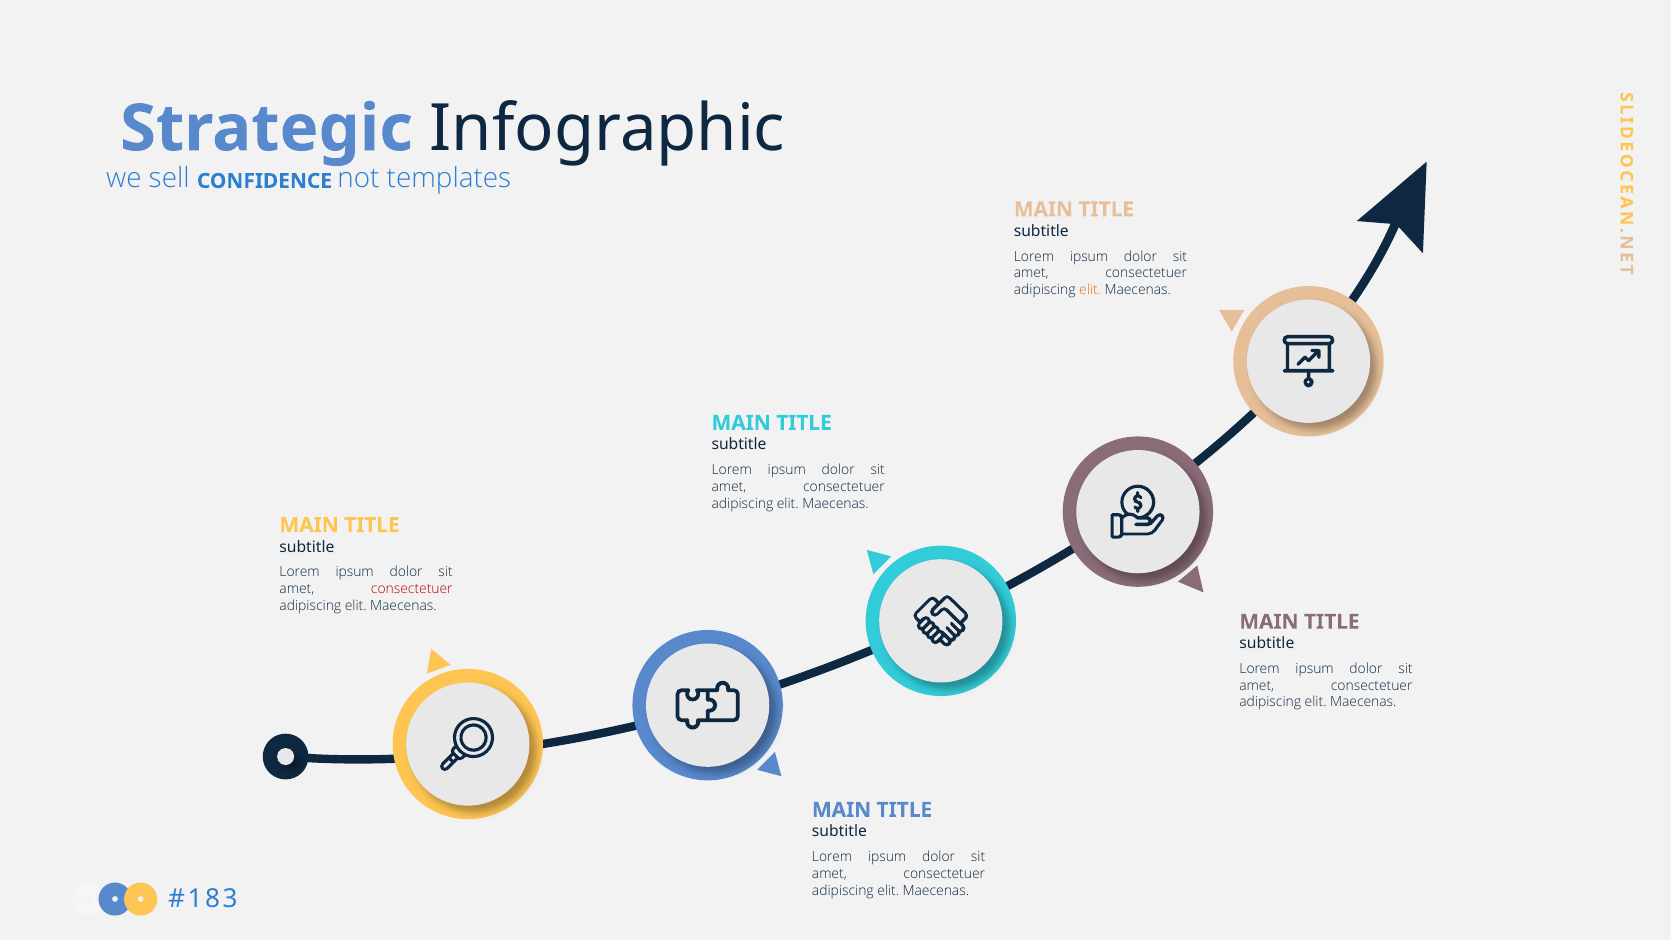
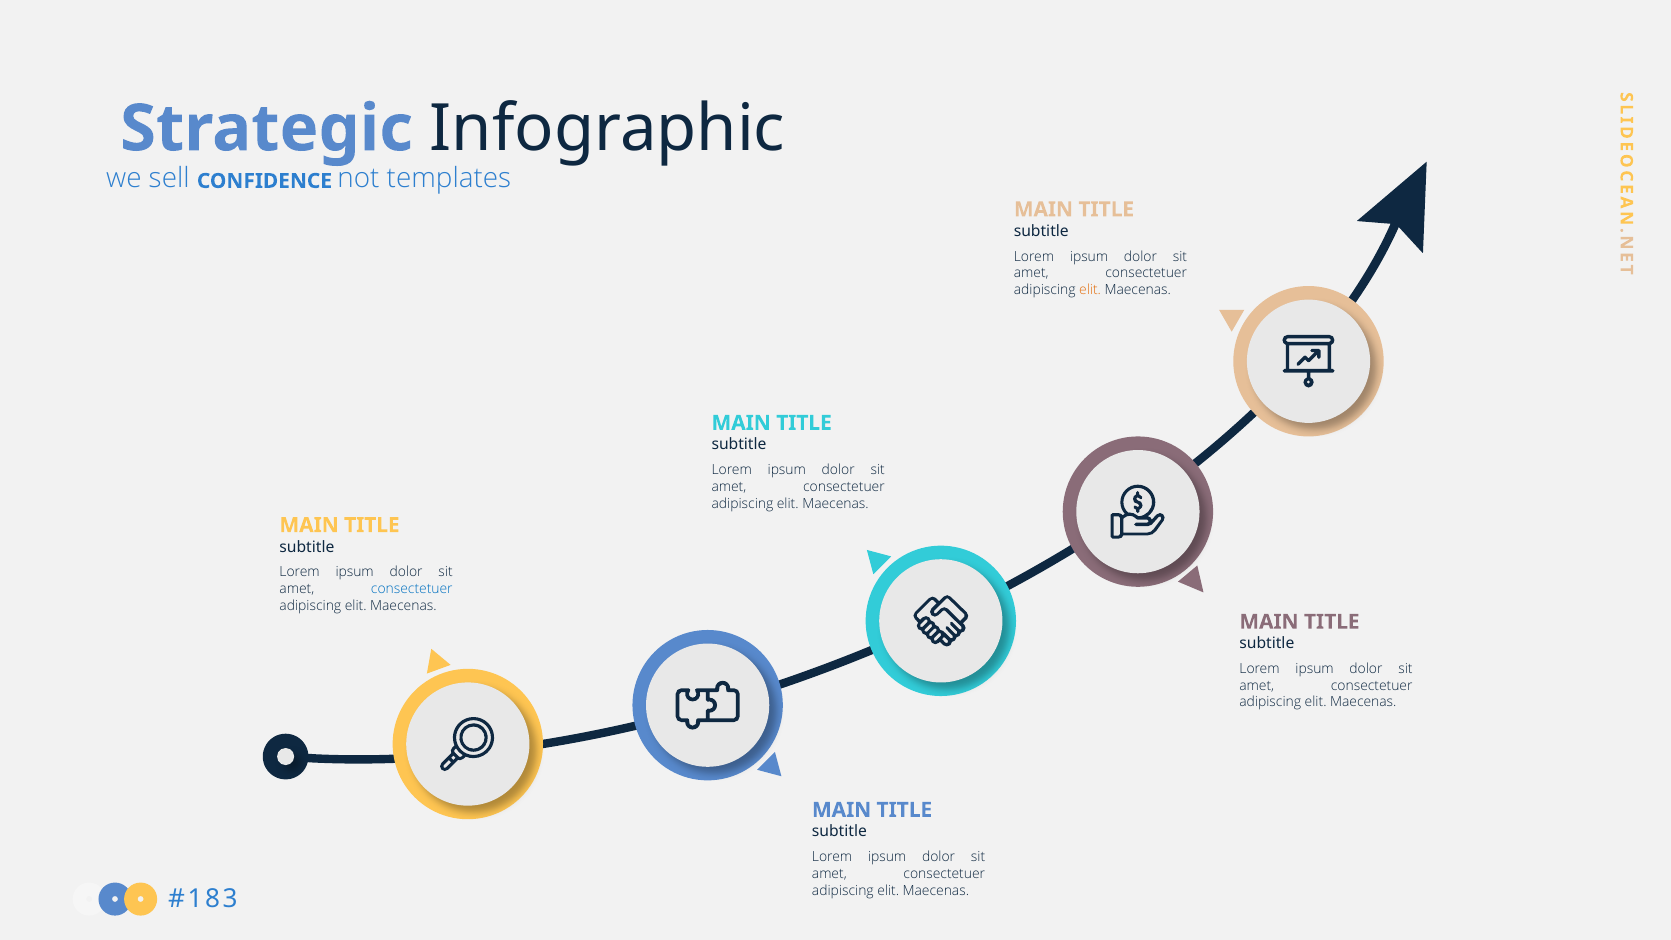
consectetuer at (412, 589) colour: red -> blue
